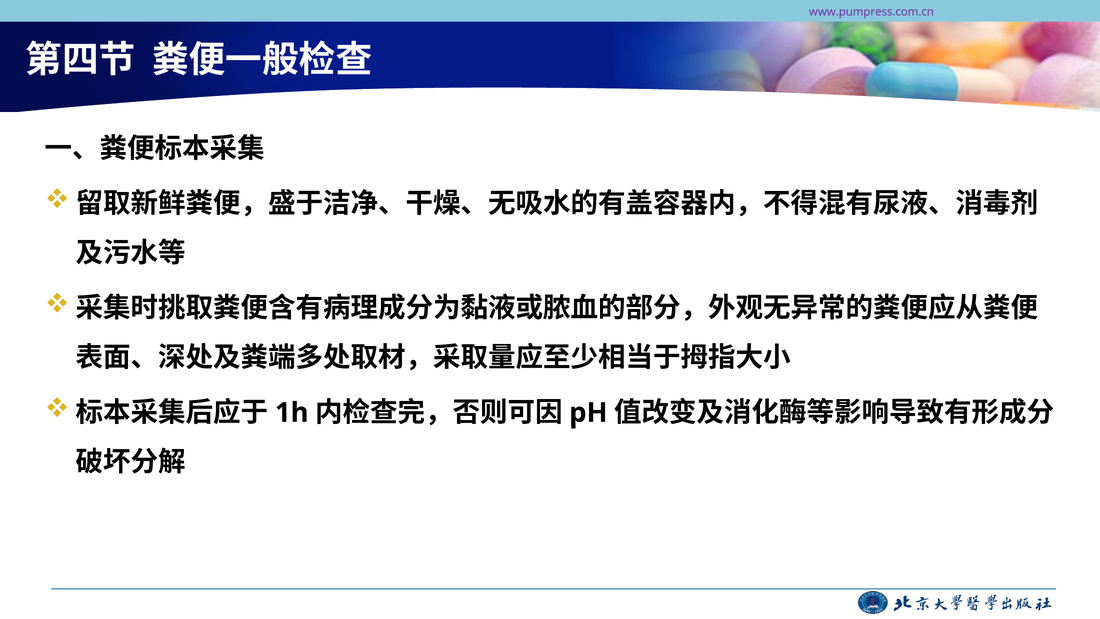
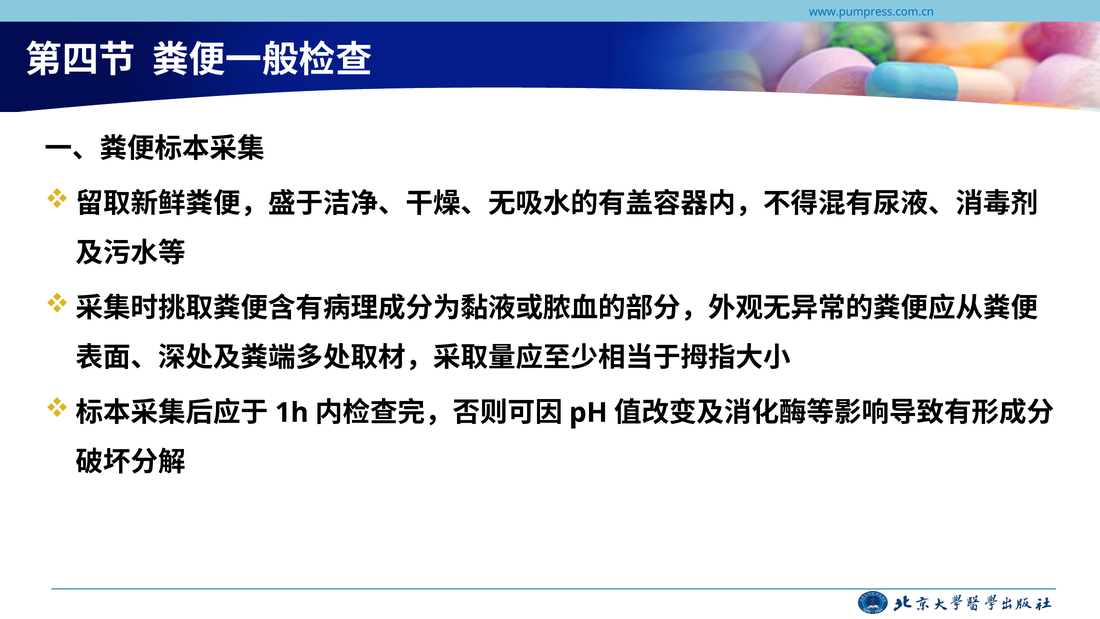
www.pumpress.com.cn colour: purple -> blue
